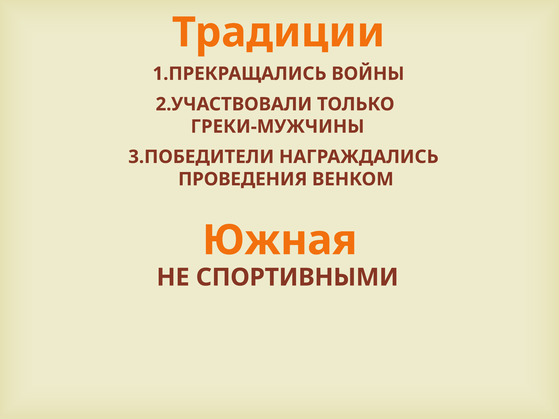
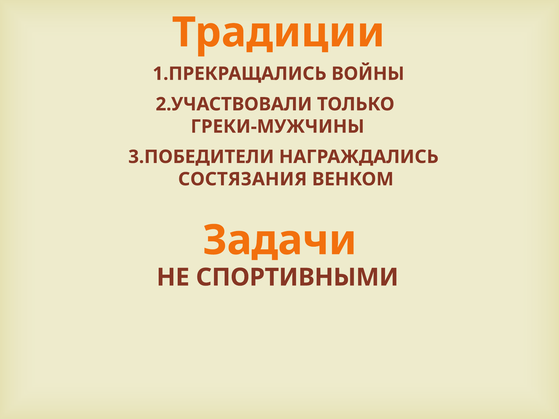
ПРОВЕДЕНИЯ: ПРОВЕДЕНИЯ -> СОСТЯЗАНИЯ
Южная: Южная -> Задачи
